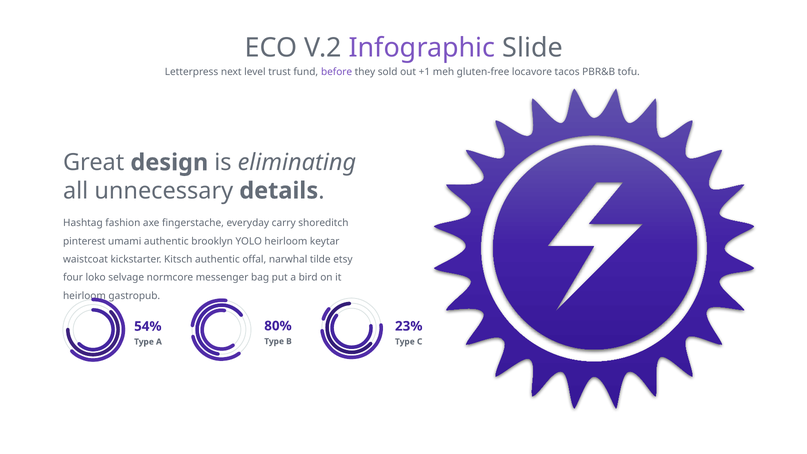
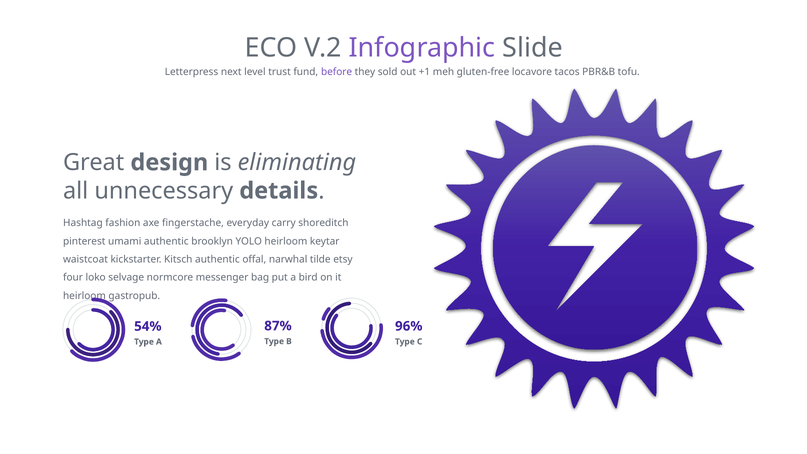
80%: 80% -> 87%
23%: 23% -> 96%
